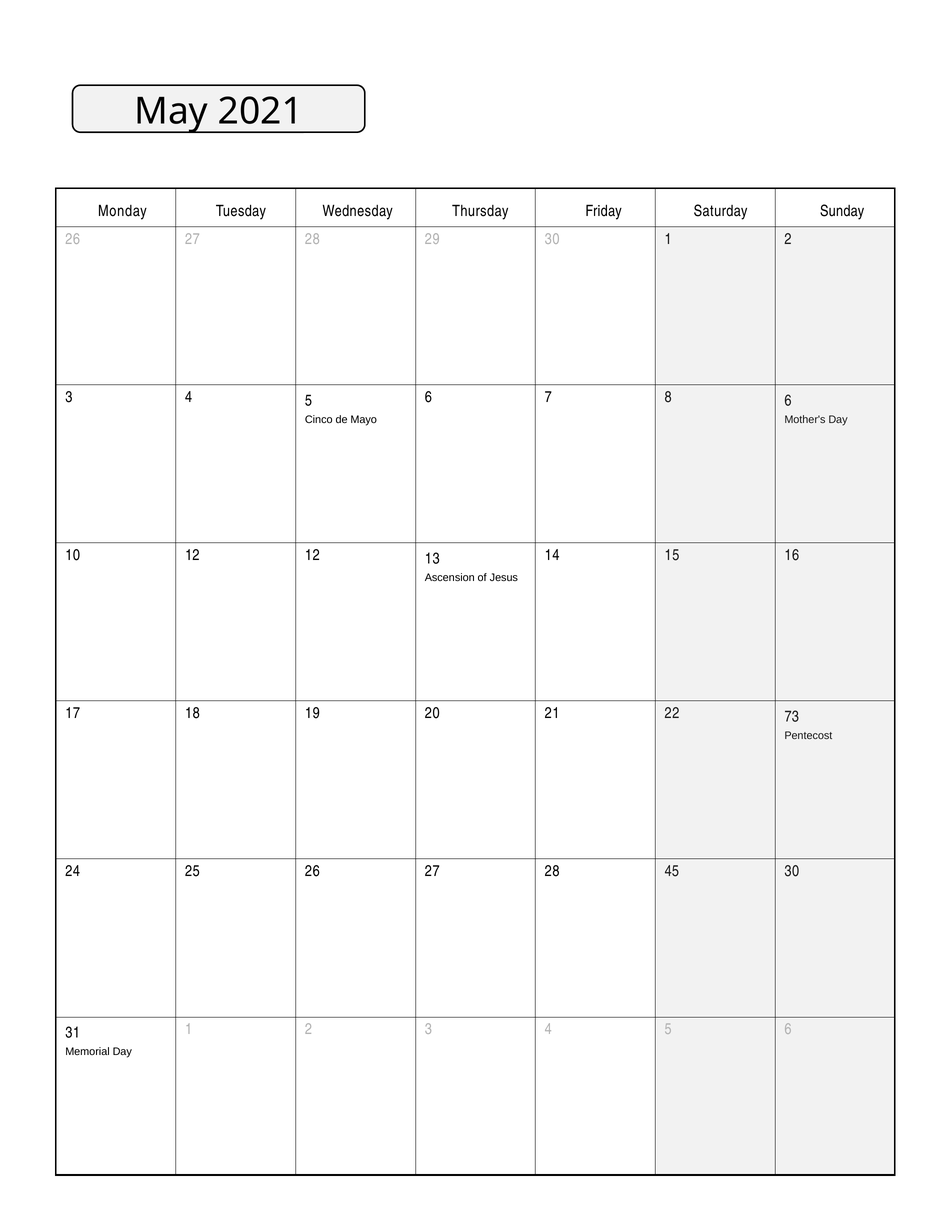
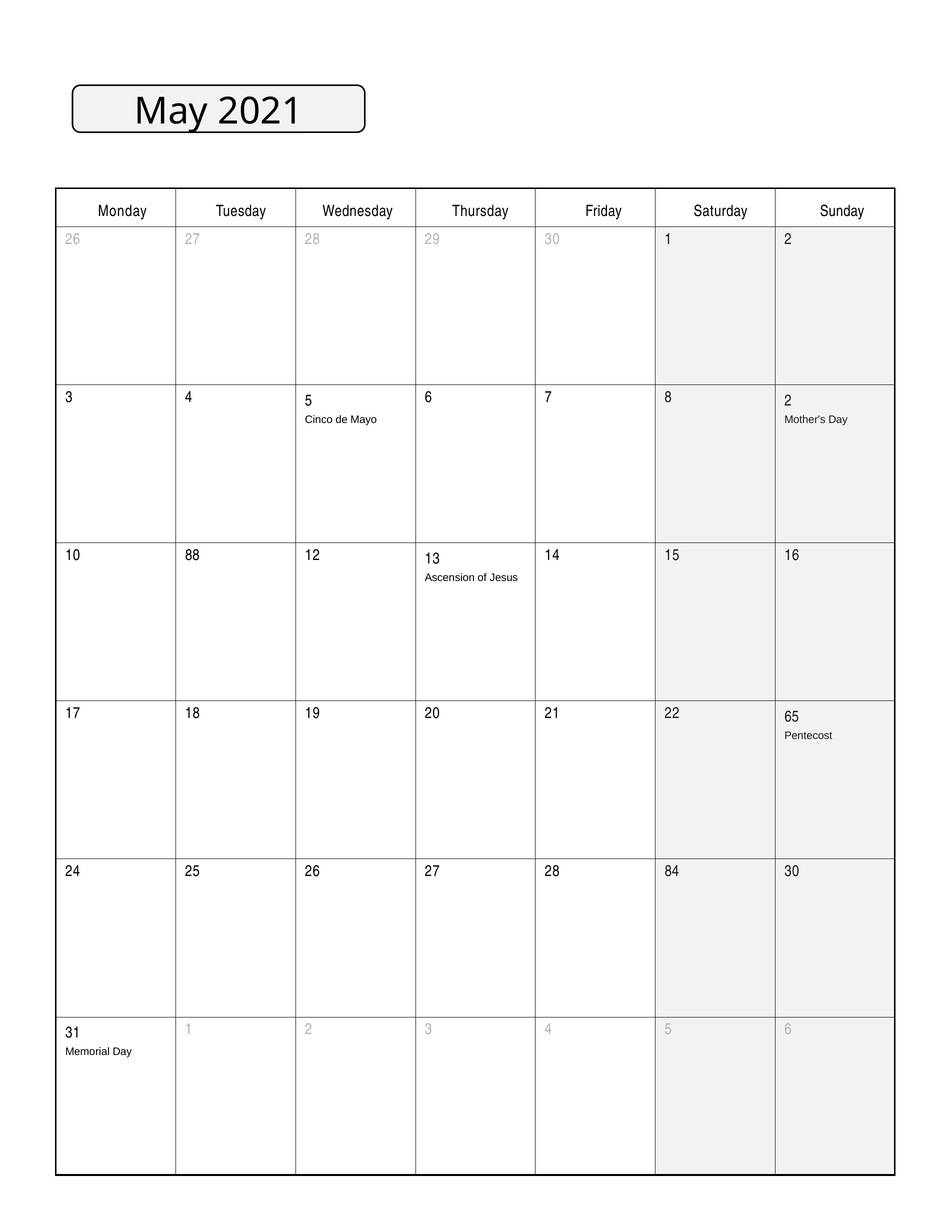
8 6: 6 -> 2
10 12: 12 -> 88
73: 73 -> 65
45: 45 -> 84
